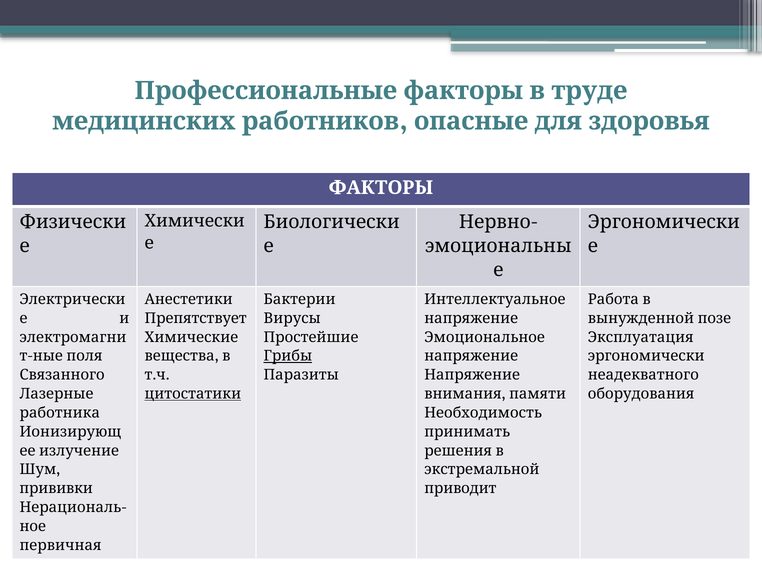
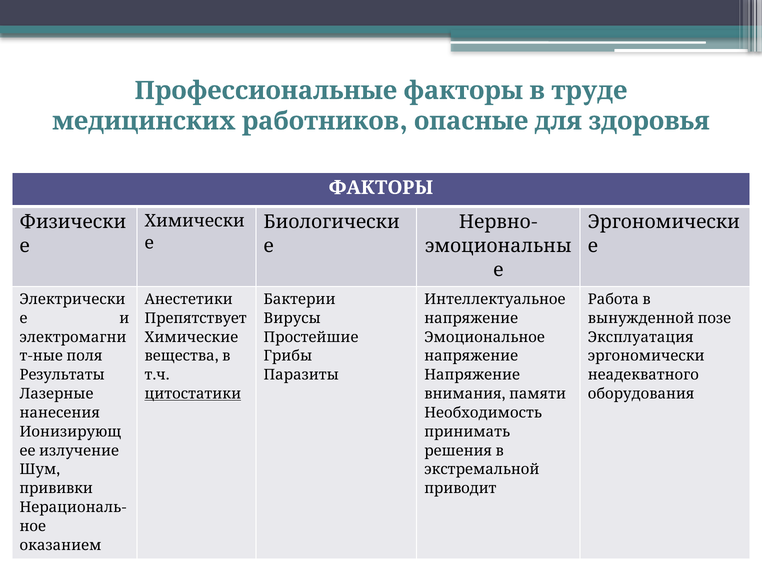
Грибы underline: present -> none
Связанного: Связанного -> Результаты
работника: работника -> нанесения
первичная: первичная -> оказанием
